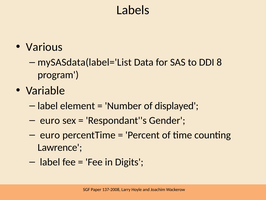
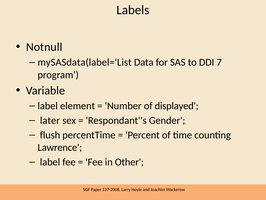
Various: Various -> Notnull
8: 8 -> 7
euro at (50, 120): euro -> later
euro at (50, 135): euro -> flush
Digits: Digits -> Other
